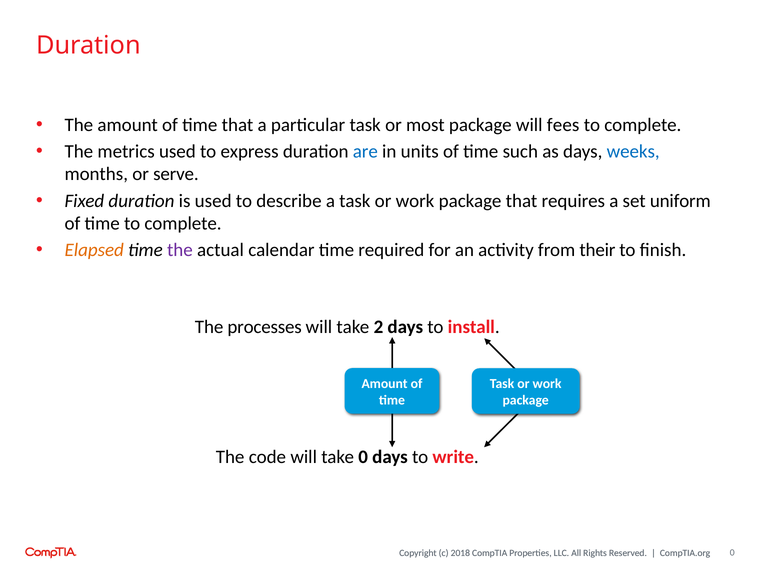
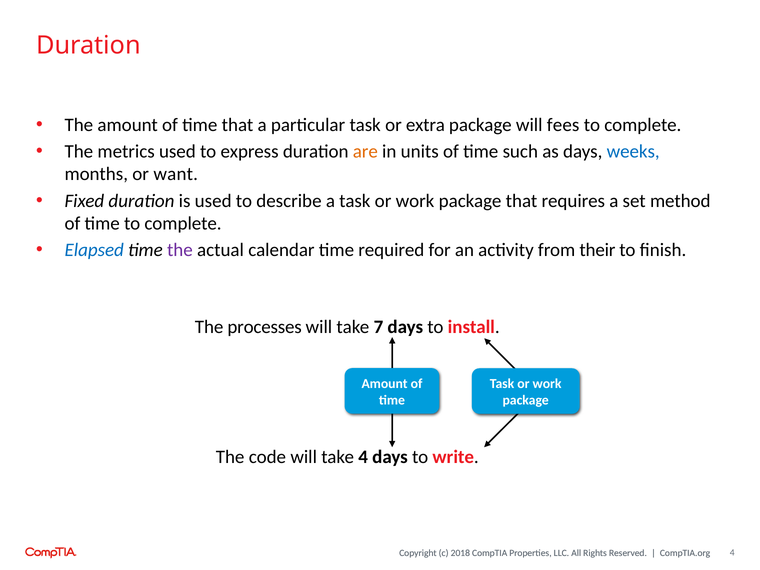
most: most -> extra
are colour: blue -> orange
serve: serve -> want
uniform: uniform -> method
Elapsed colour: orange -> blue
2: 2 -> 7
take 0: 0 -> 4
0 at (732, 553): 0 -> 4
